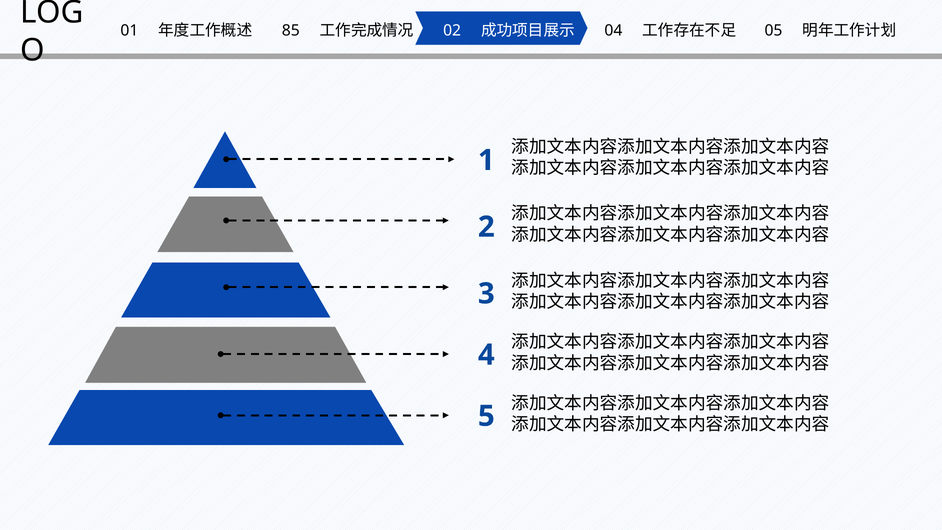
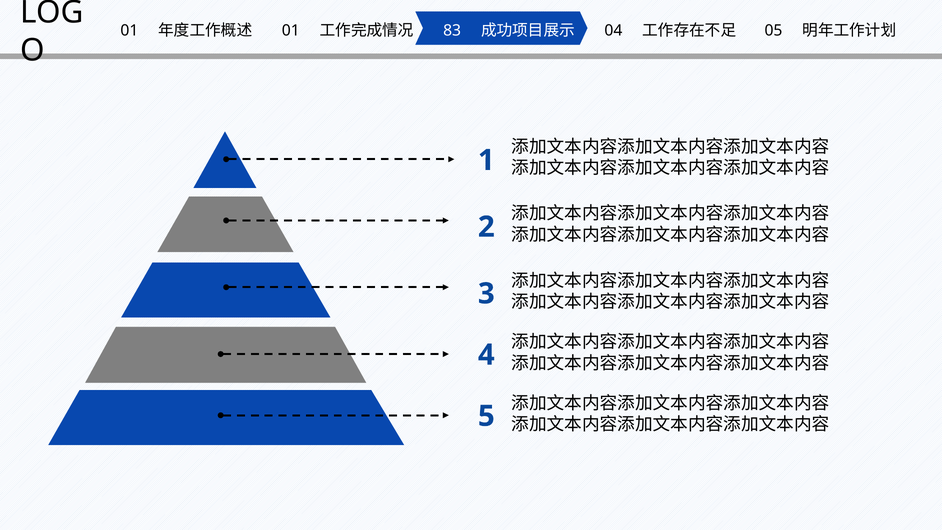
85 at (291, 31): 85 -> 01
02: 02 -> 83
